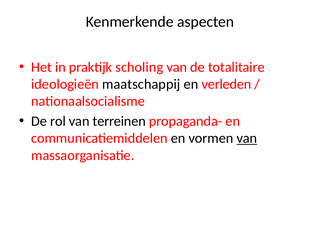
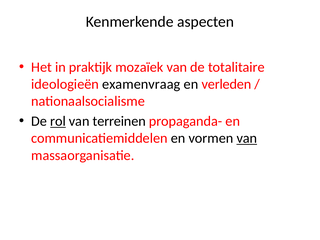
scholing: scholing -> mozaïek
maatschappij: maatschappij -> examenvraag
rol underline: none -> present
